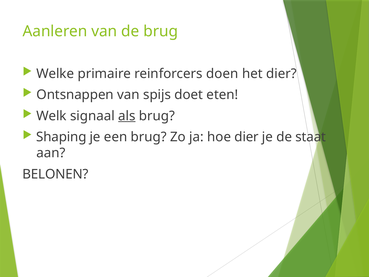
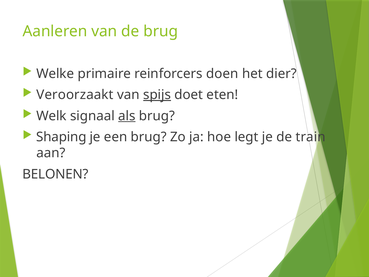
Ontsnappen: Ontsnappen -> Veroorzaakt
spijs underline: none -> present
hoe dier: dier -> legt
staat: staat -> train
